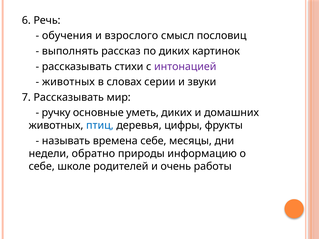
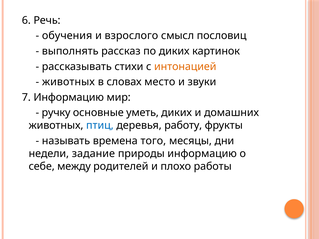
интонацией colour: purple -> orange
серии: серии -> место
7 Рассказывать: Рассказывать -> Информацию
цифры: цифры -> работу
времена себе: себе -> того
обратно: обратно -> задание
школе: школе -> между
очень: очень -> плохо
